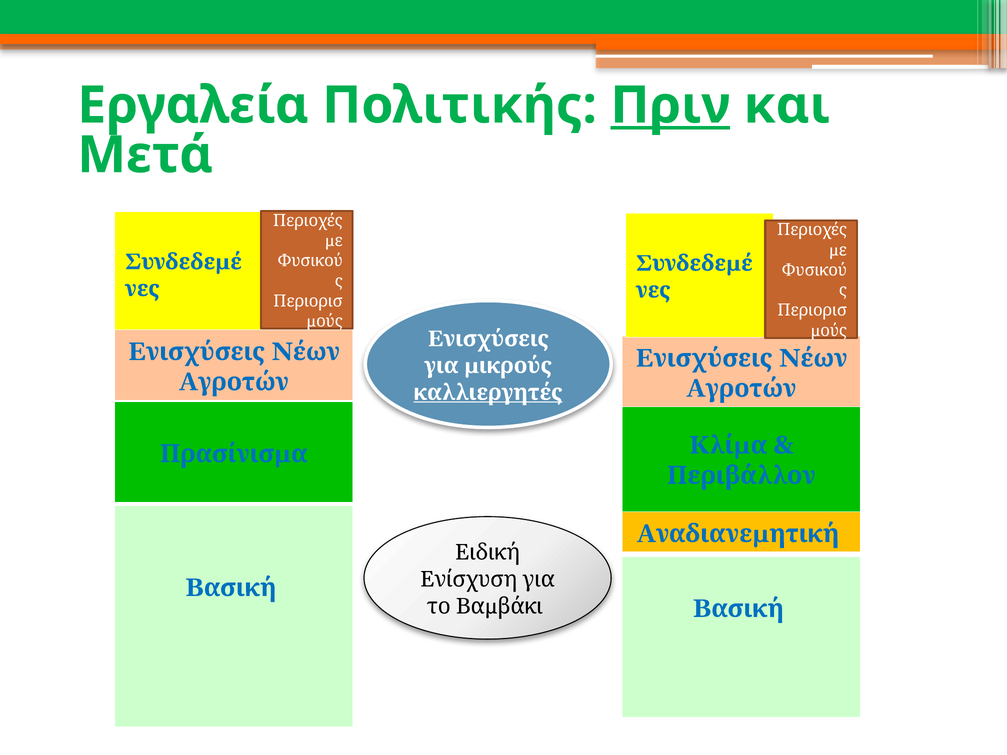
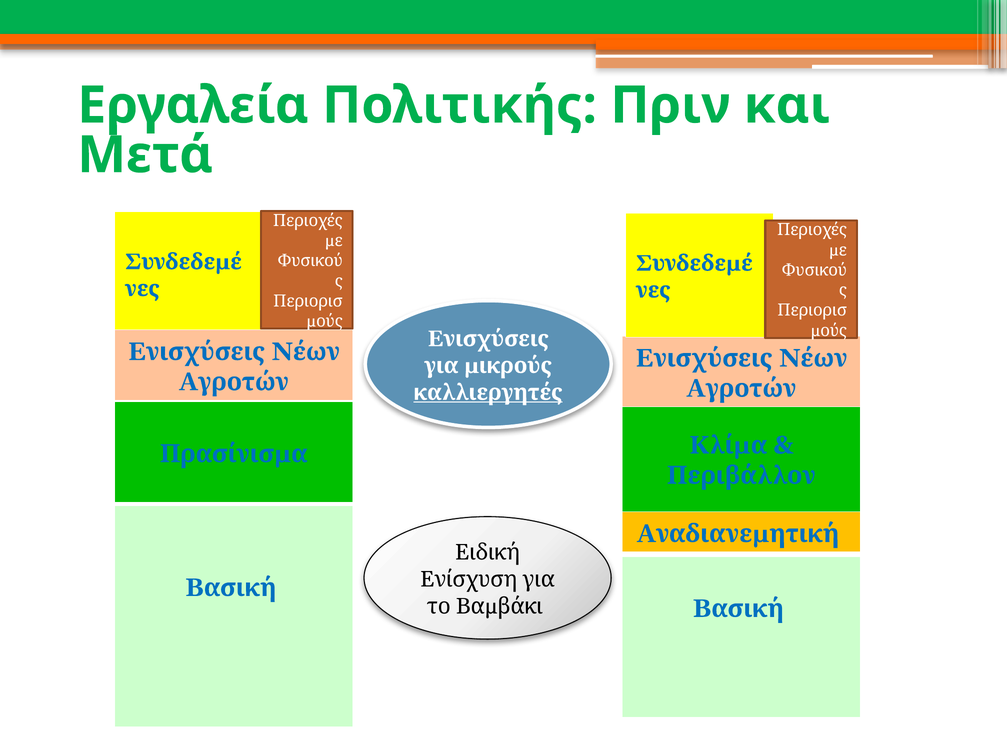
Πριν underline: present -> none
